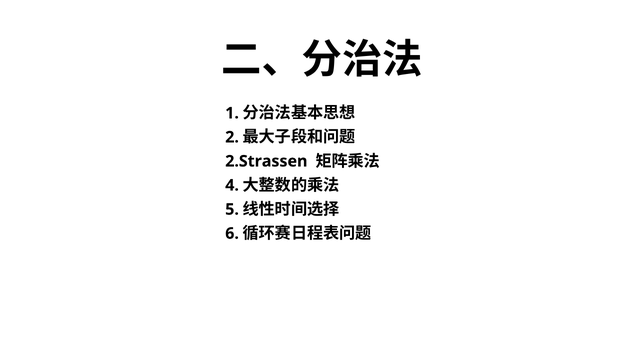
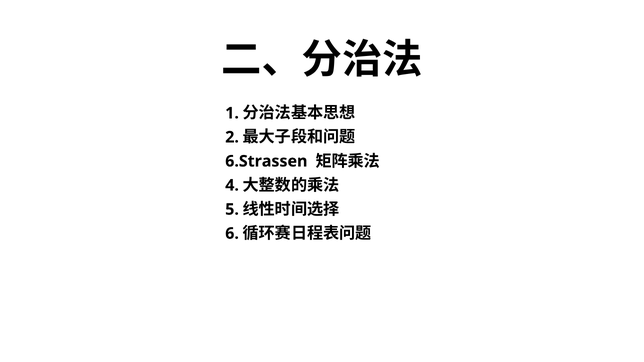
2.Strassen: 2.Strassen -> 6.Strassen
